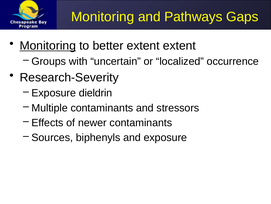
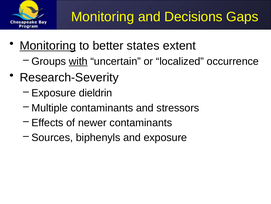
Pathways: Pathways -> Decisions
better extent: extent -> states
with underline: none -> present
